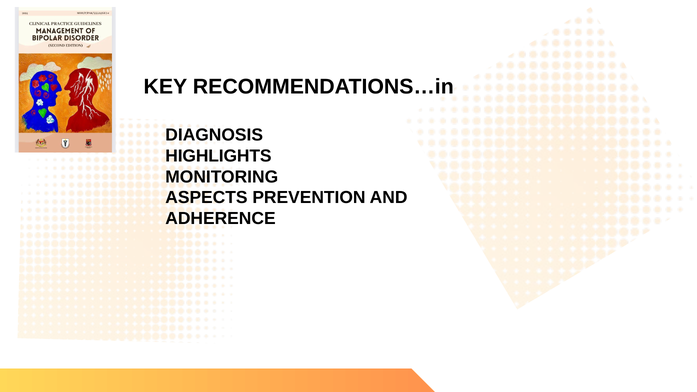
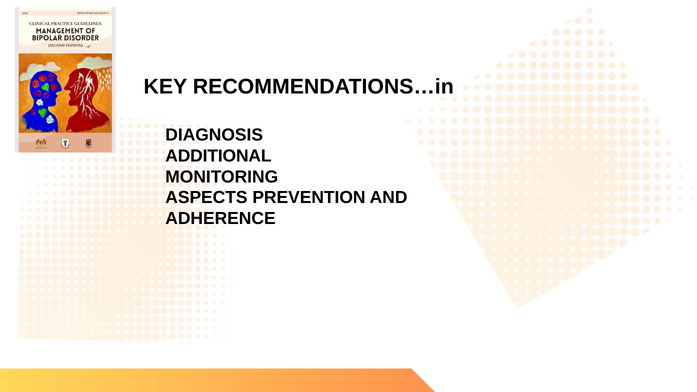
HIGHLIGHTS: HIGHLIGHTS -> ADDITIONAL
